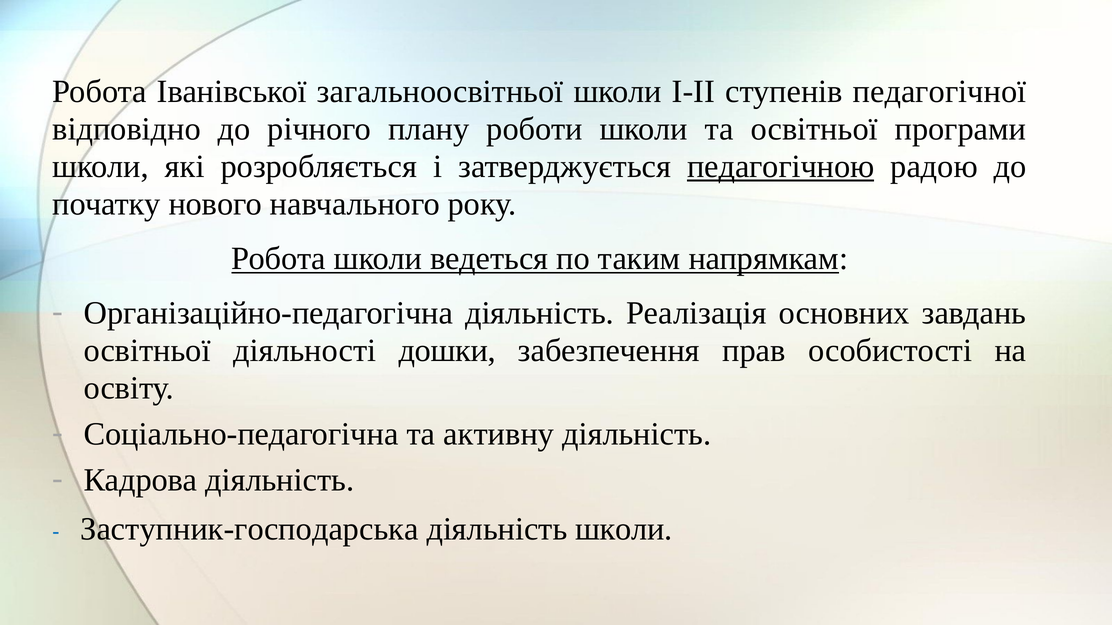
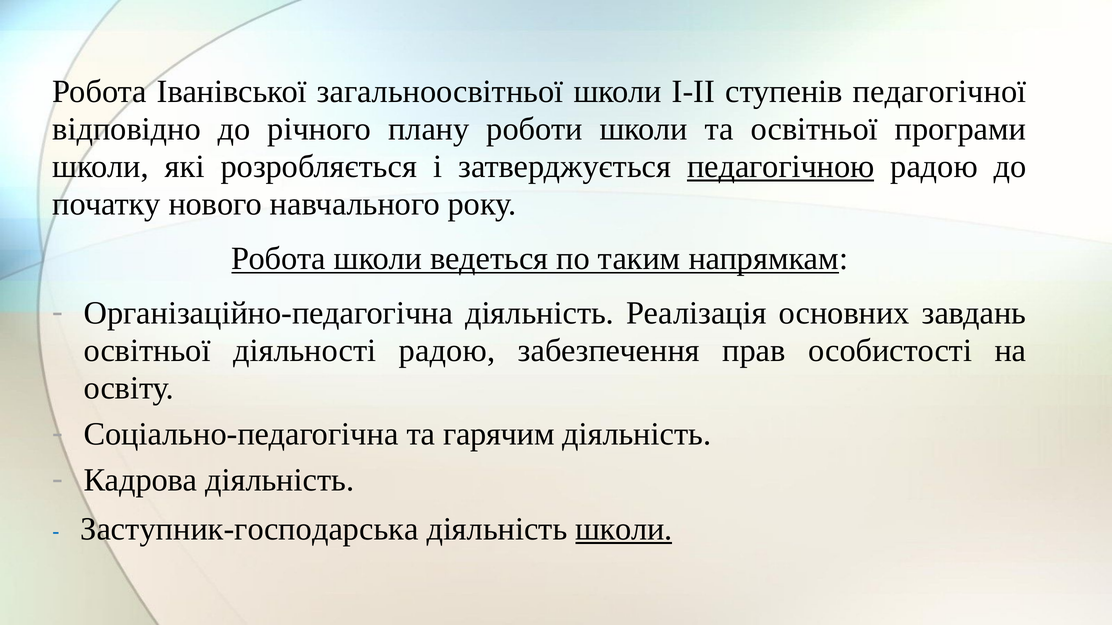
діяльності дошки: дошки -> радою
активну: активну -> гарячим
школи at (624, 529) underline: none -> present
